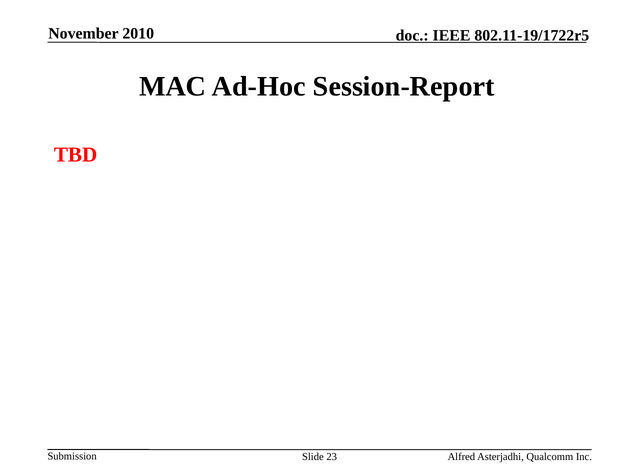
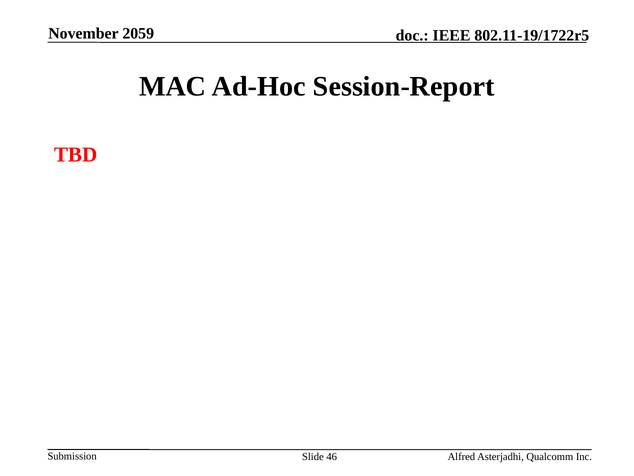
2010: 2010 -> 2059
23: 23 -> 46
